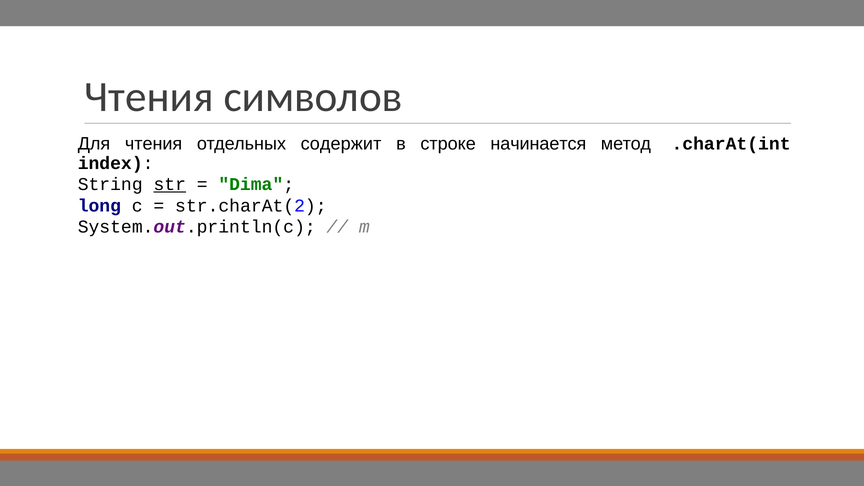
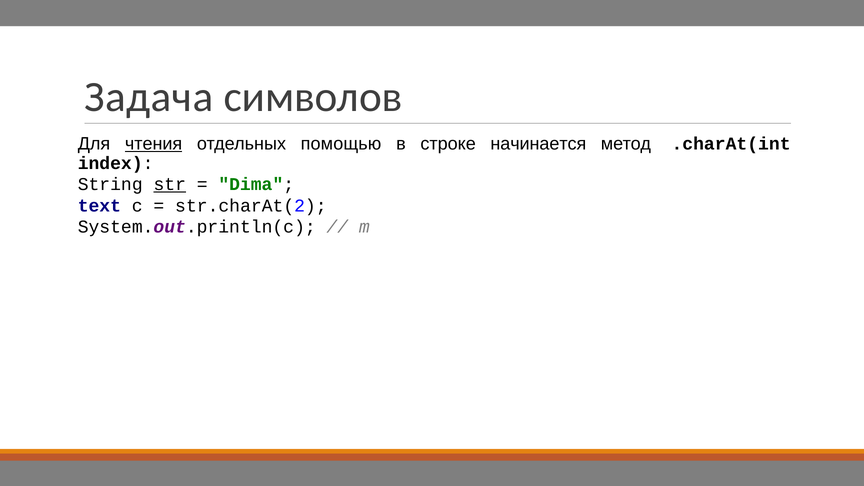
Чтения at (149, 97): Чтения -> Задача
чтения at (154, 144) underline: none -> present
содержит: содержит -> помощью
long: long -> text
